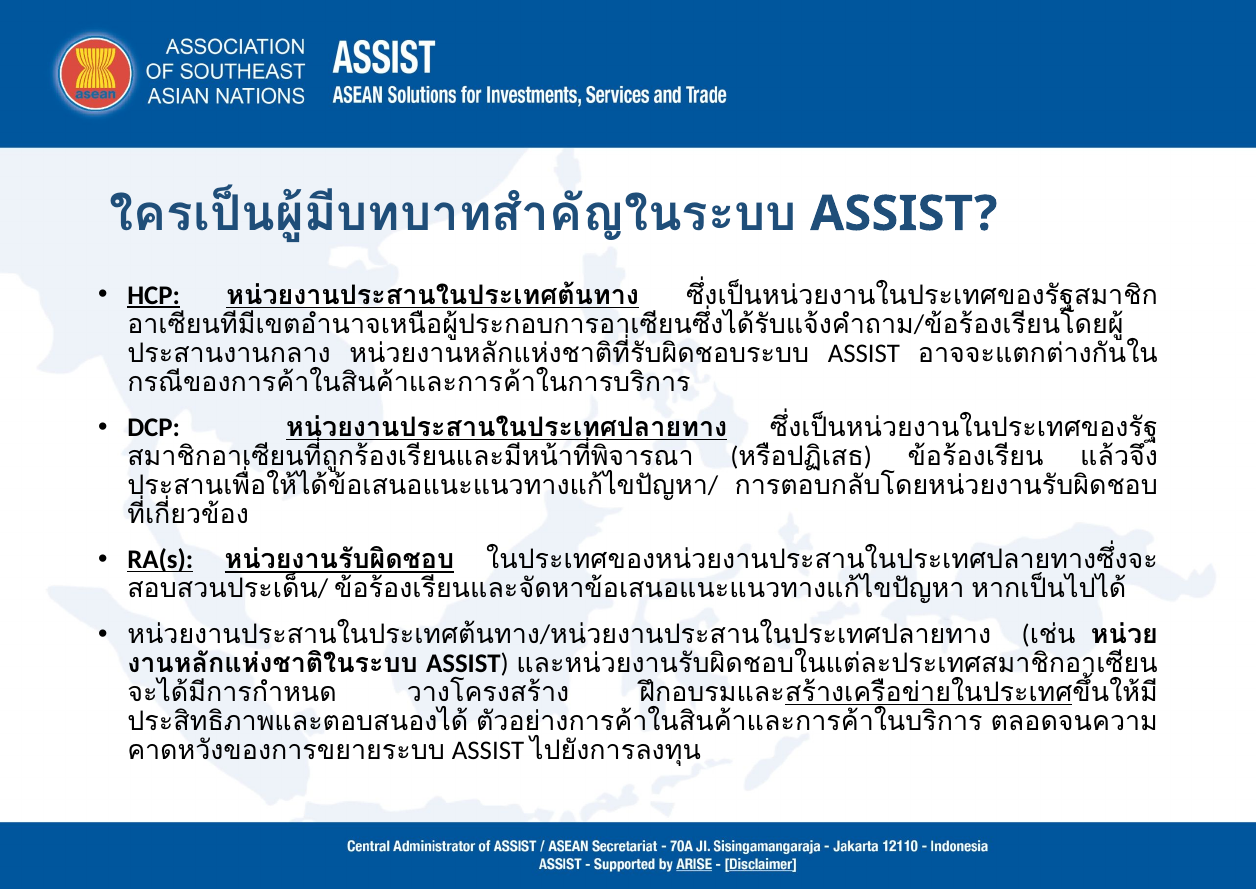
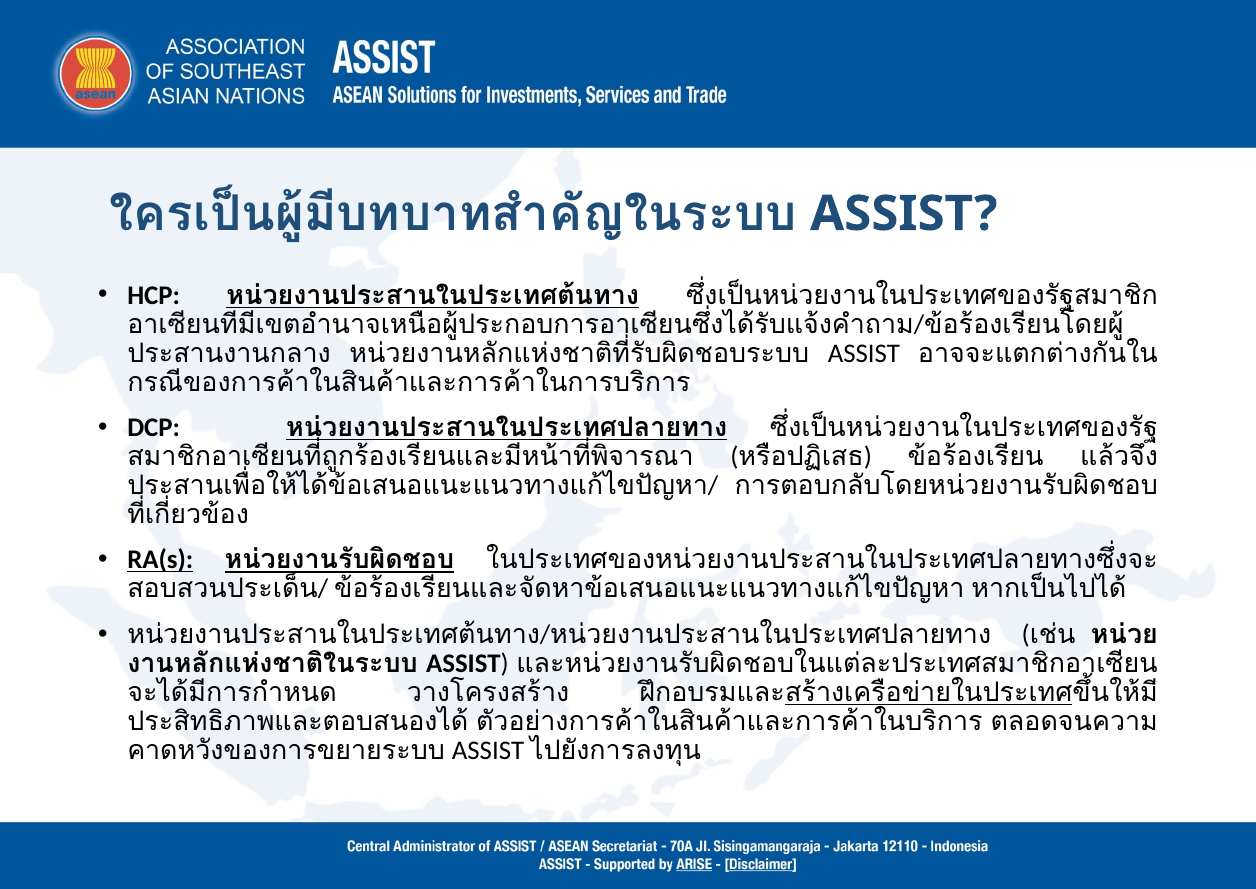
HCP underline: present -> none
